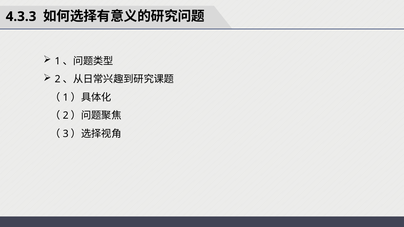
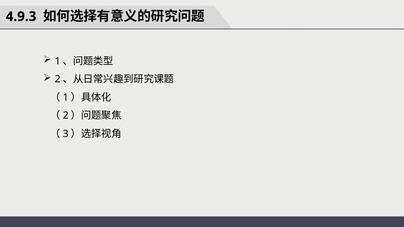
4.3.3: 4.3.3 -> 4.9.3
